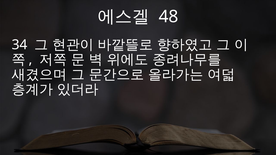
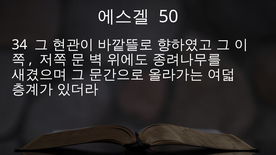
48: 48 -> 50
